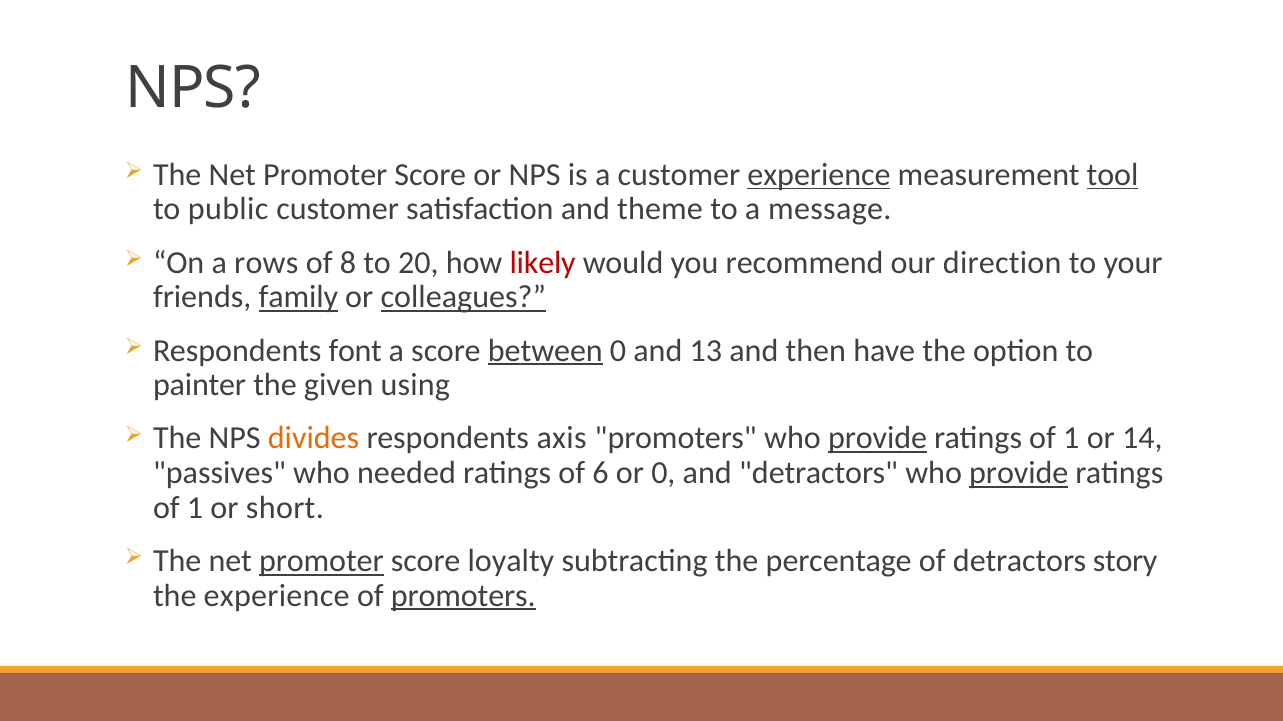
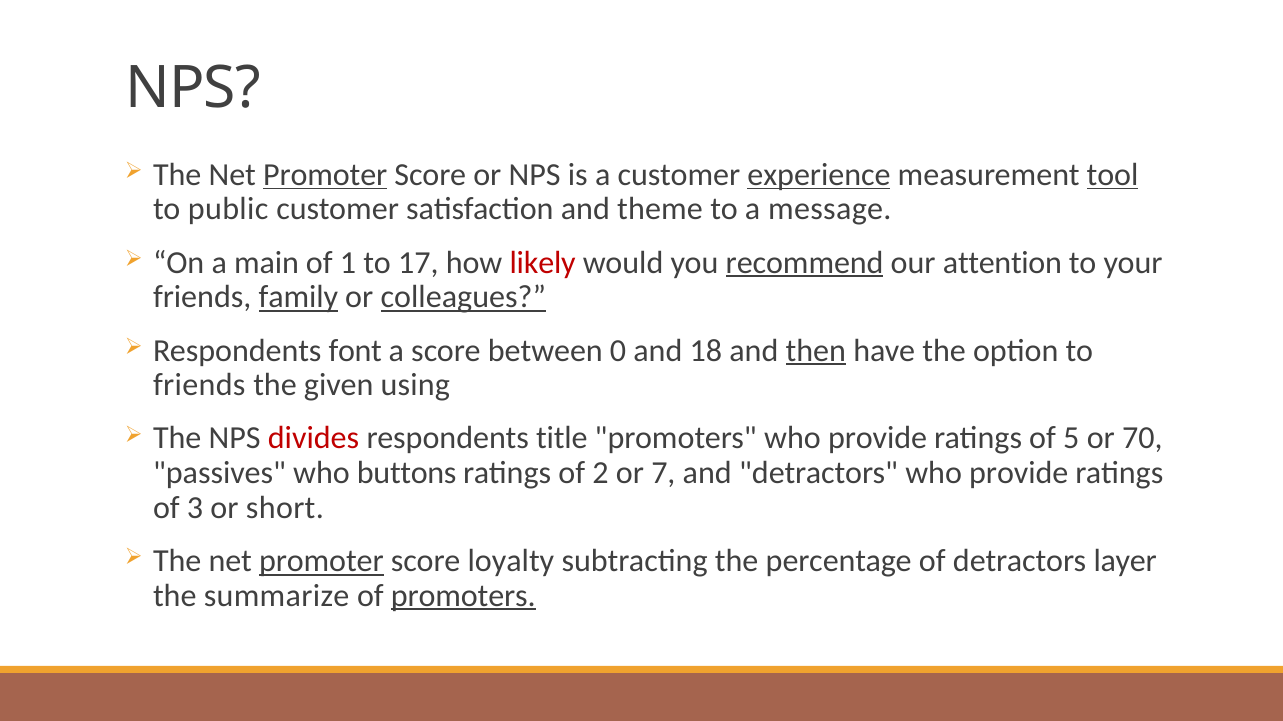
Promoter at (325, 175) underline: none -> present
rows: rows -> main
8: 8 -> 1
20: 20 -> 17
recommend underline: none -> present
direction: direction -> attention
between underline: present -> none
13: 13 -> 18
then underline: none -> present
painter at (200, 385): painter -> friends
divides colour: orange -> red
axis: axis -> title
provide at (878, 439) underline: present -> none
1 at (1071, 439): 1 -> 5
14: 14 -> 70
needed: needed -> buttons
6: 6 -> 2
or 0: 0 -> 7
provide at (1019, 473) underline: present -> none
1 at (195, 508): 1 -> 3
story: story -> layer
the experience: experience -> summarize
